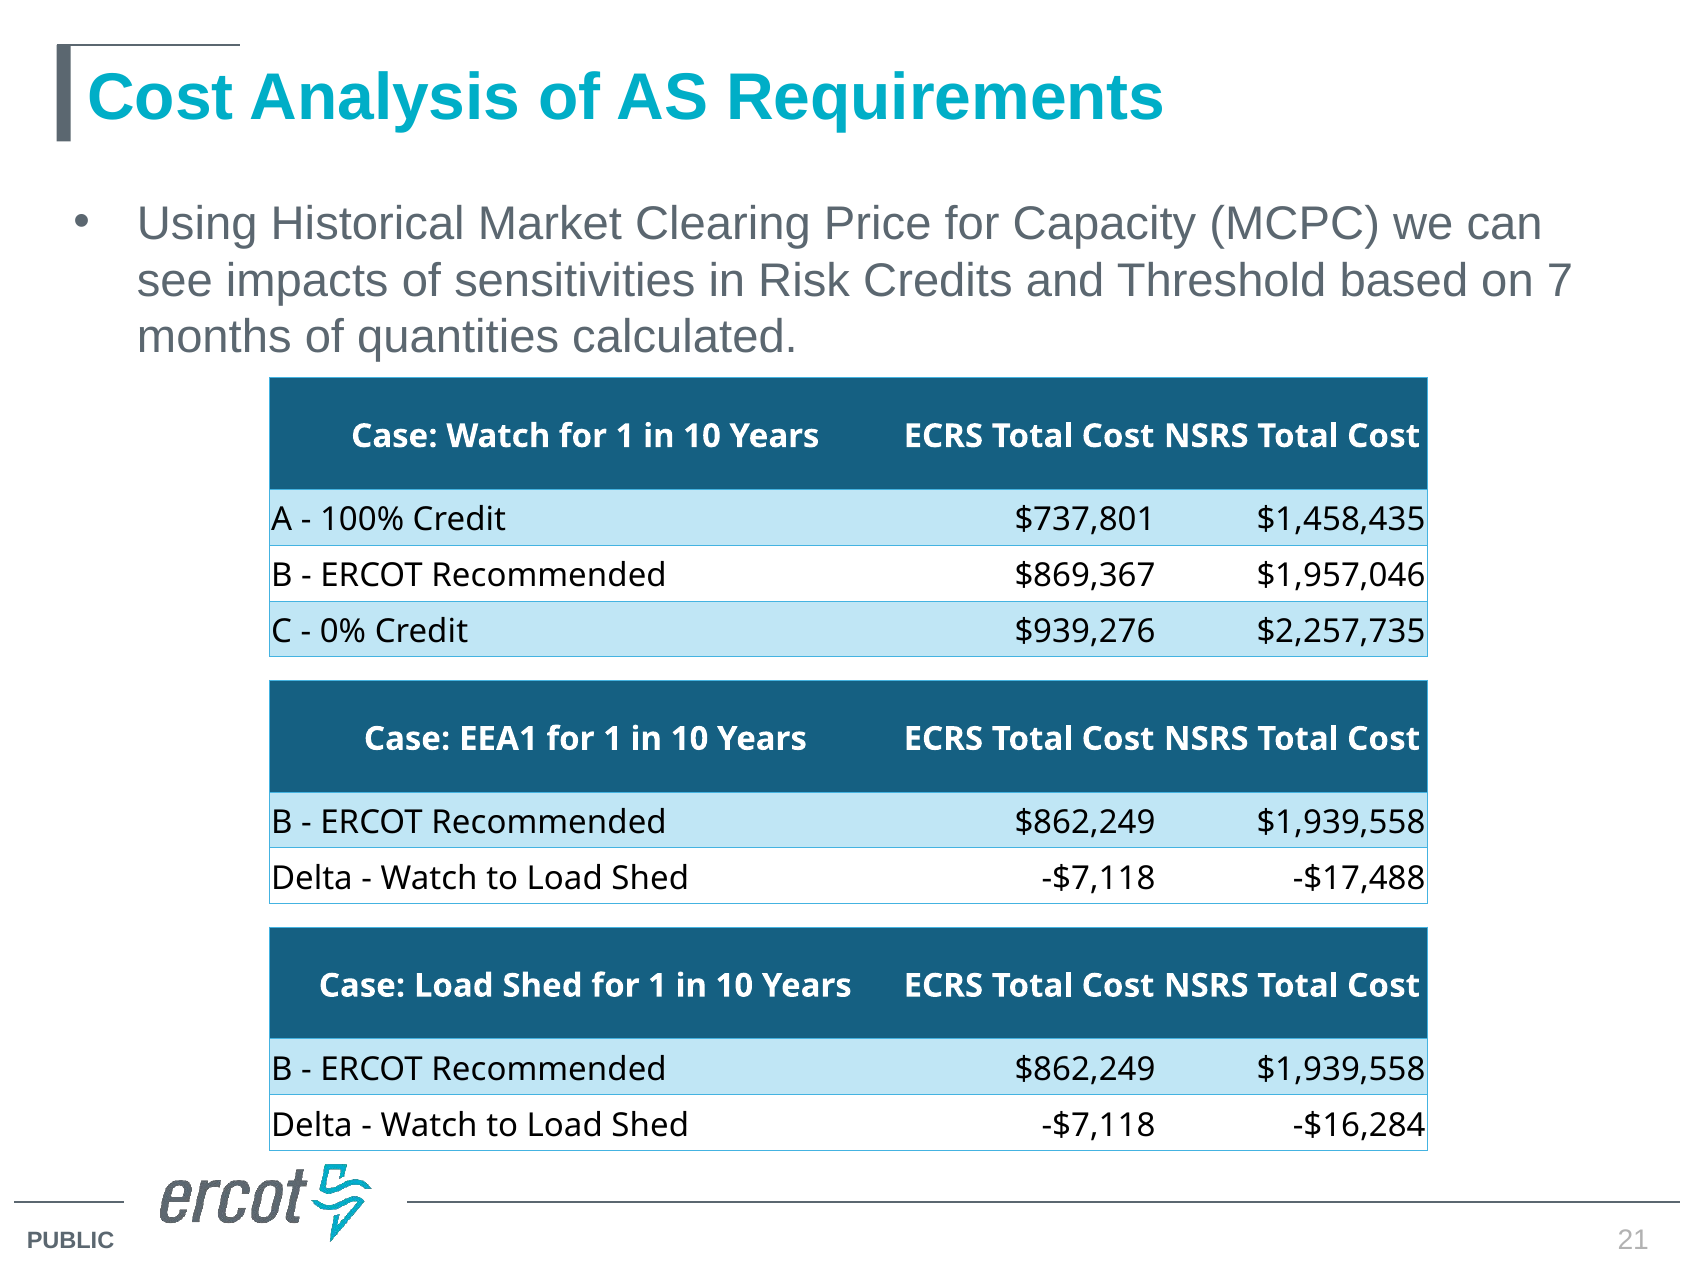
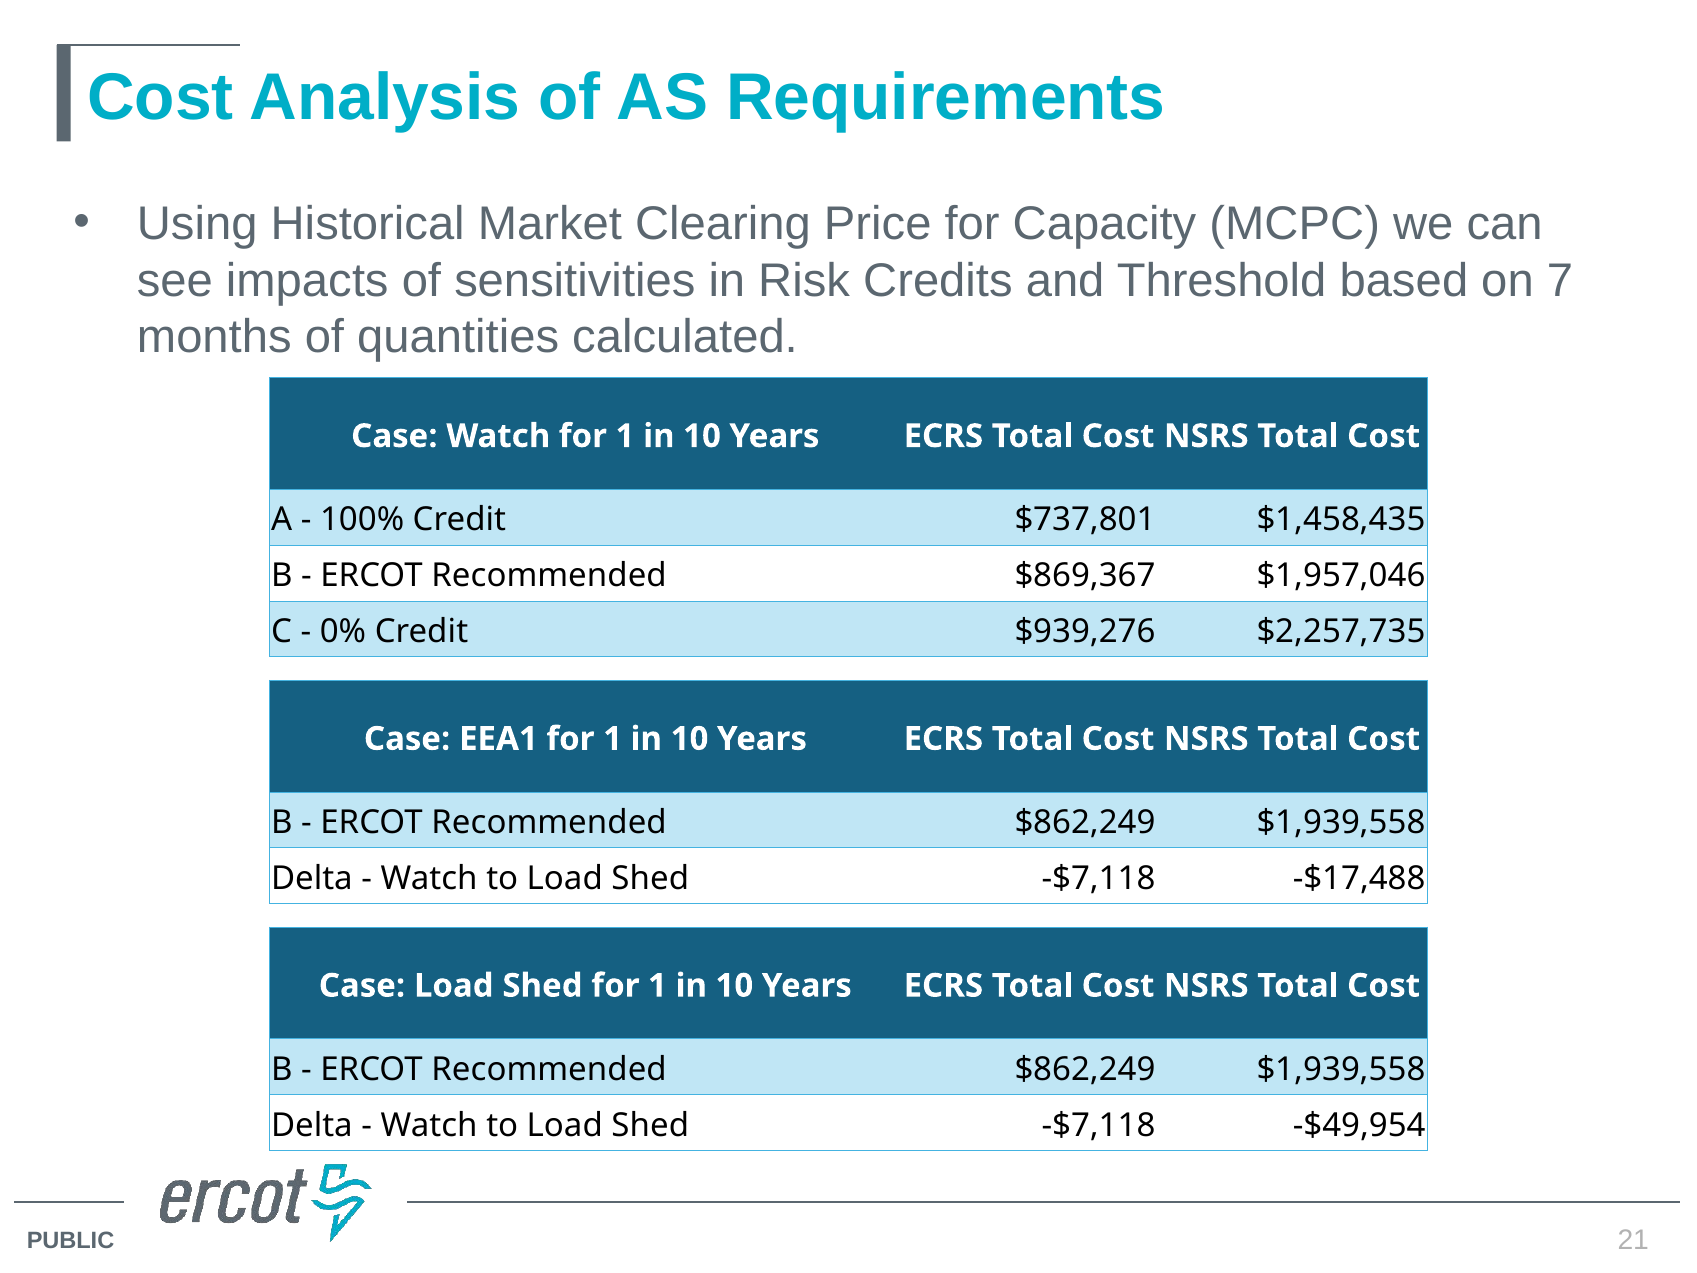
-$16,284: -$16,284 -> -$49,954
